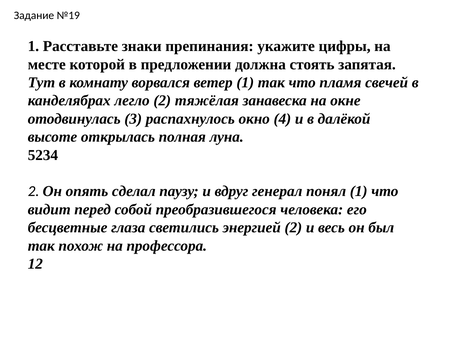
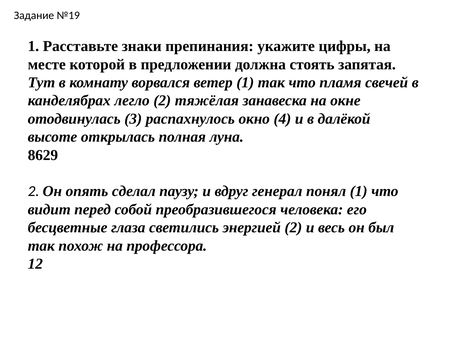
5234: 5234 -> 8629
